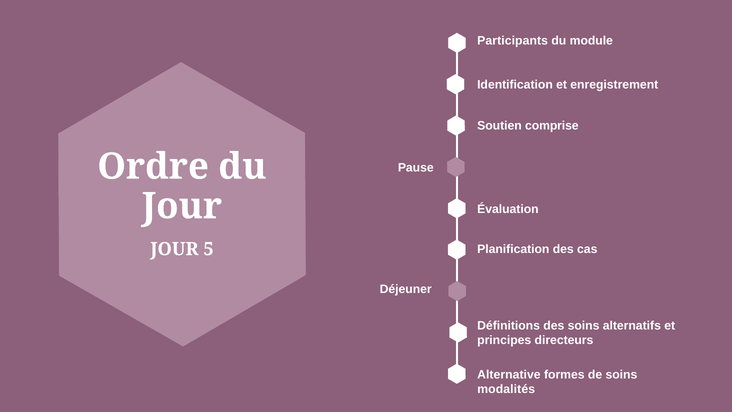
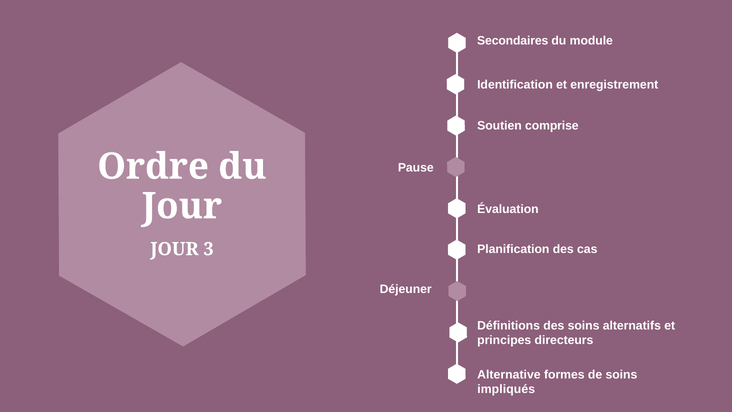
Participants: Participants -> Secondaires
5: 5 -> 3
modalités: modalités -> impliqués
